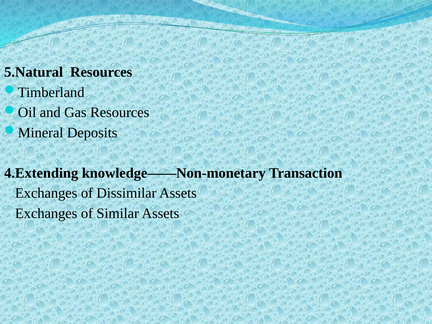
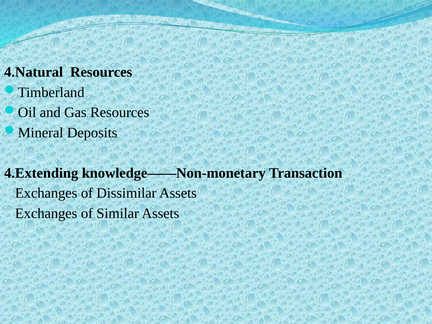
5.Natural: 5.Natural -> 4.Natural
